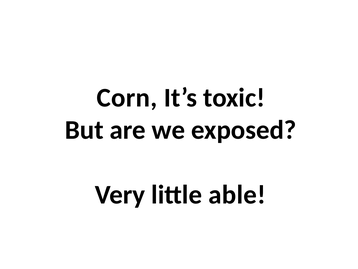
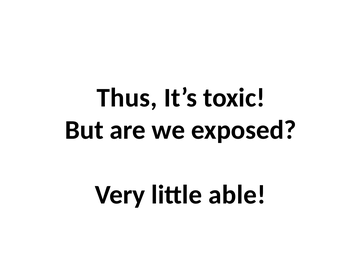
Corn: Corn -> Thus
